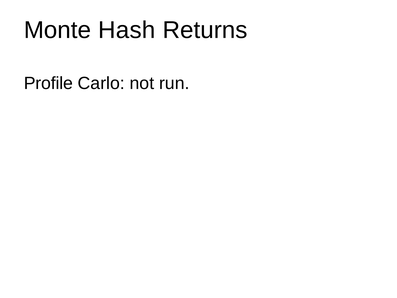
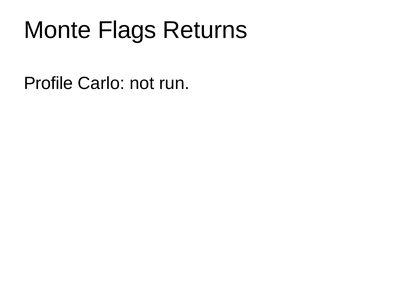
Hash: Hash -> Flags
